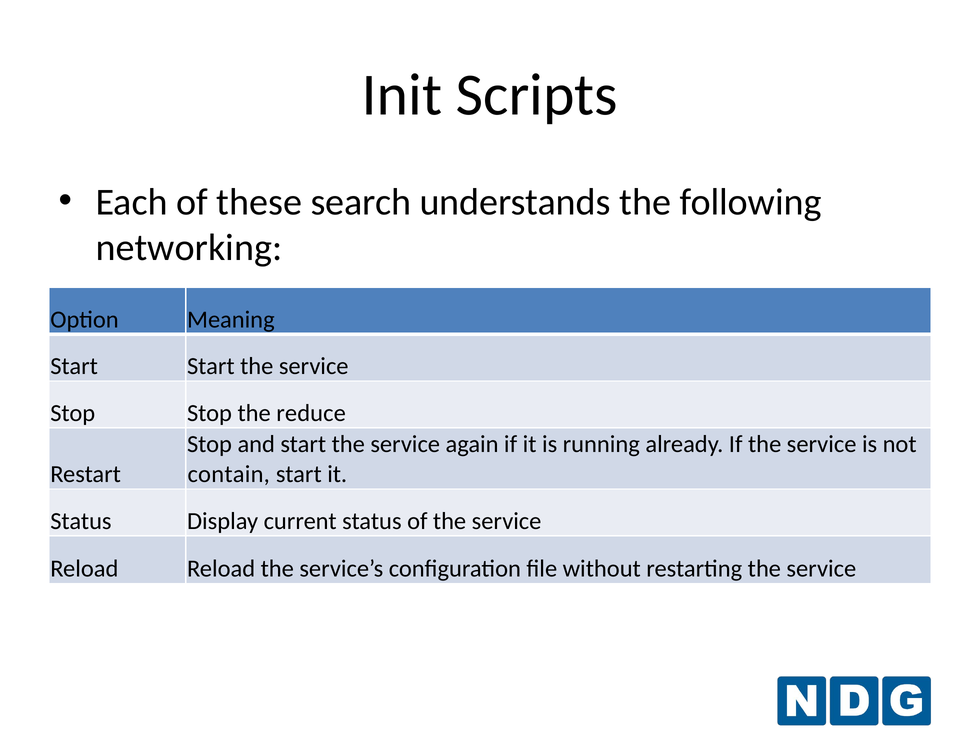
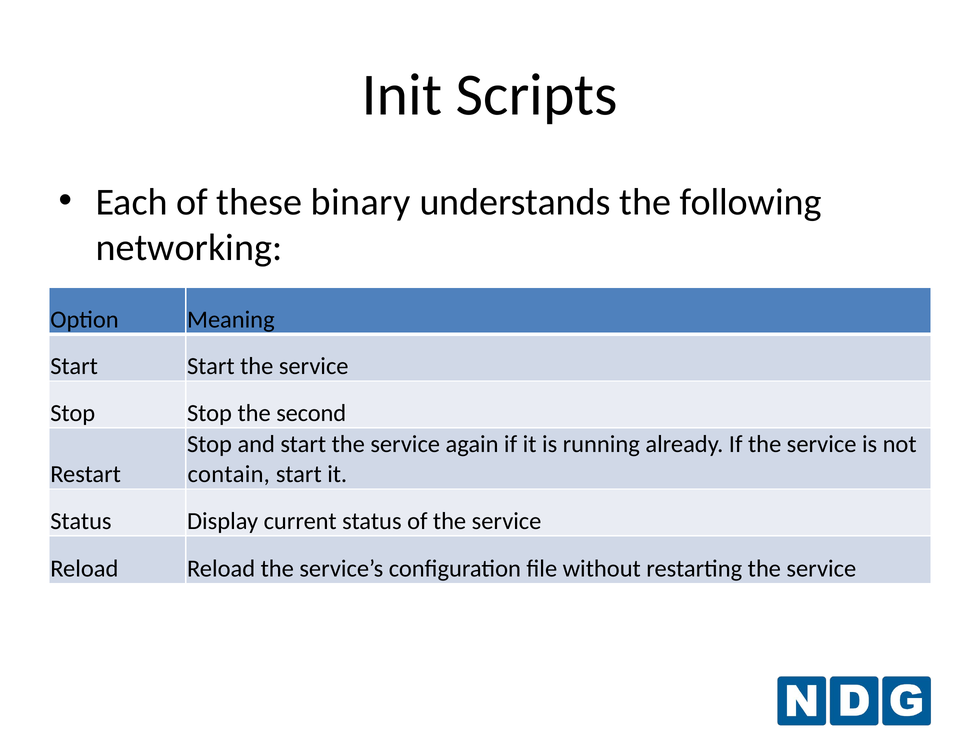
search: search -> binary
reduce: reduce -> second
